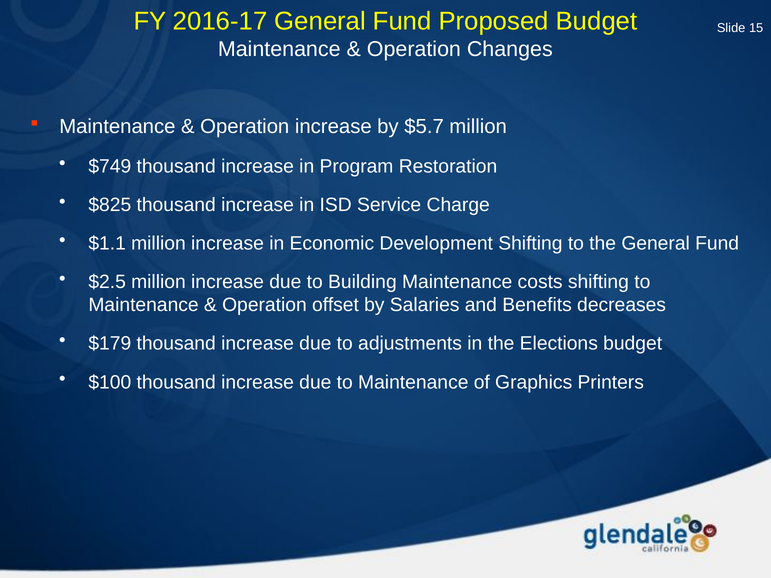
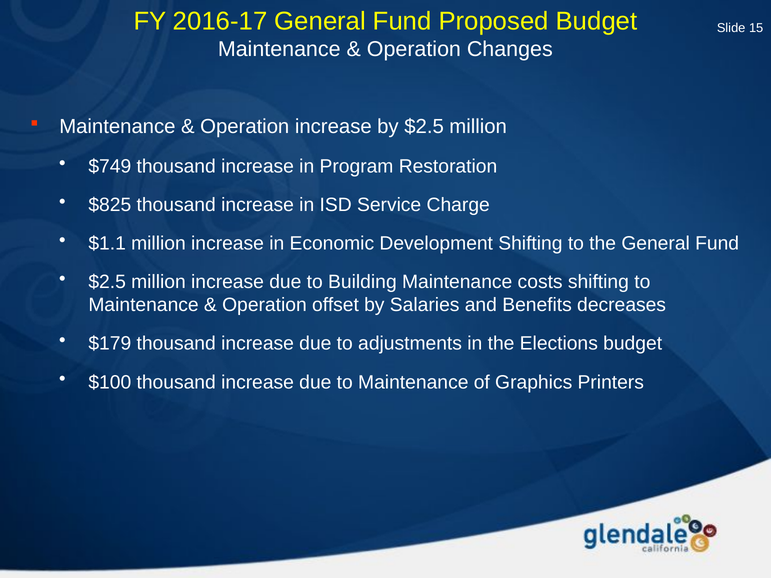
by $5.7: $5.7 -> $2.5
